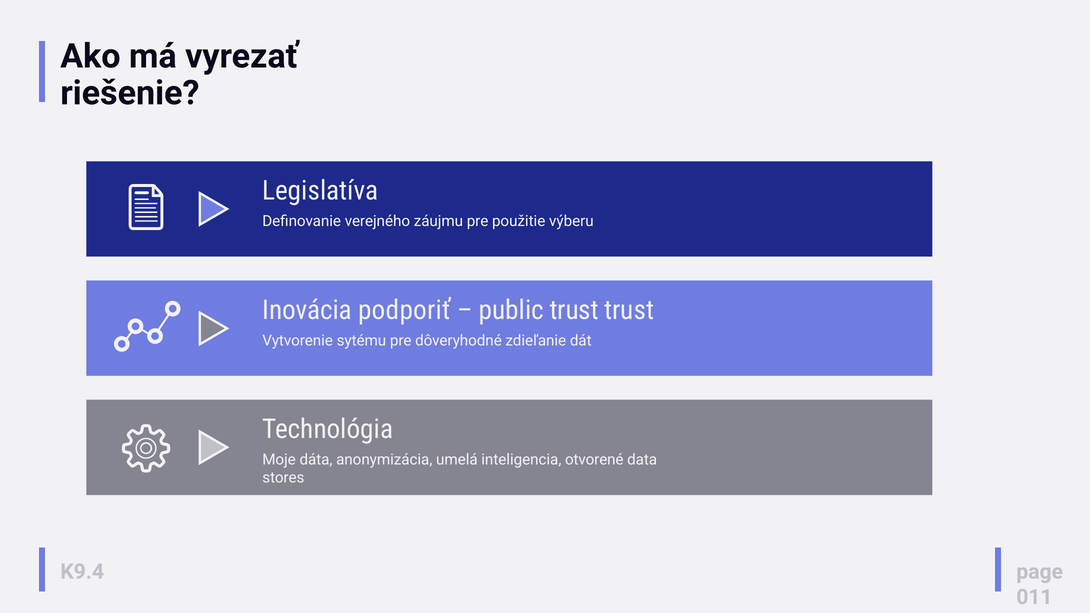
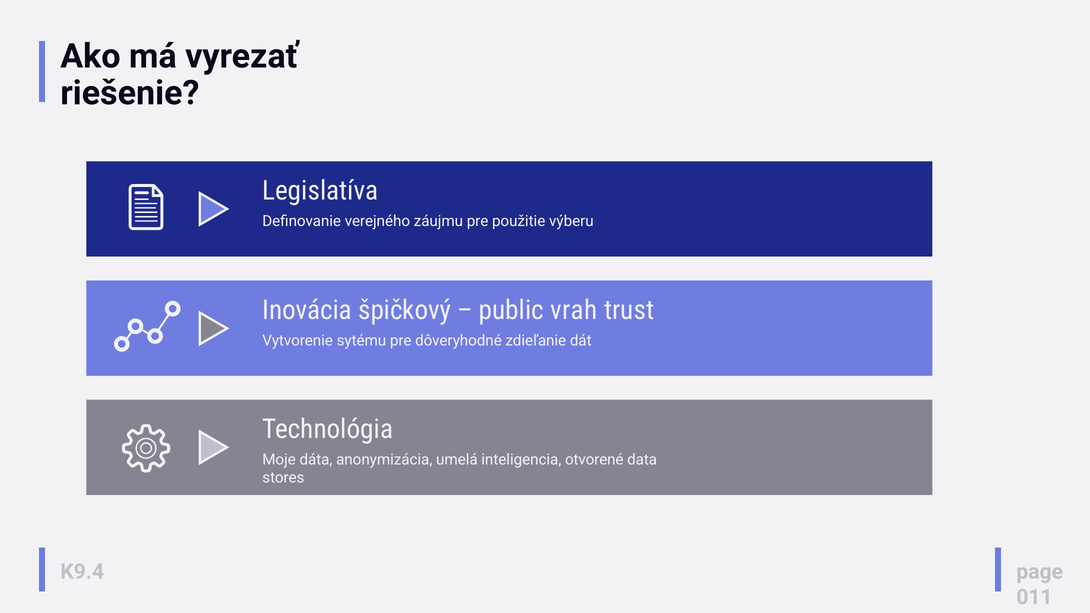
podporiť: podporiť -> špičkový
public trust: trust -> vrah
